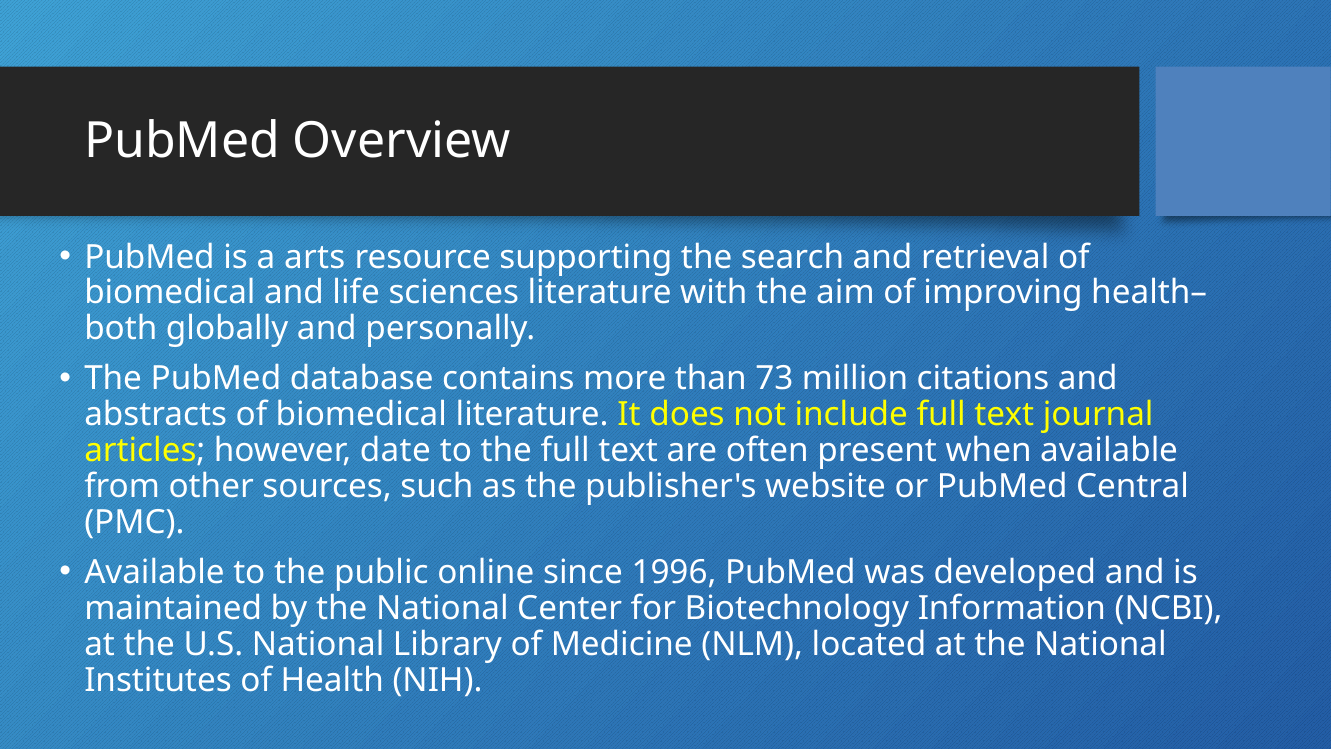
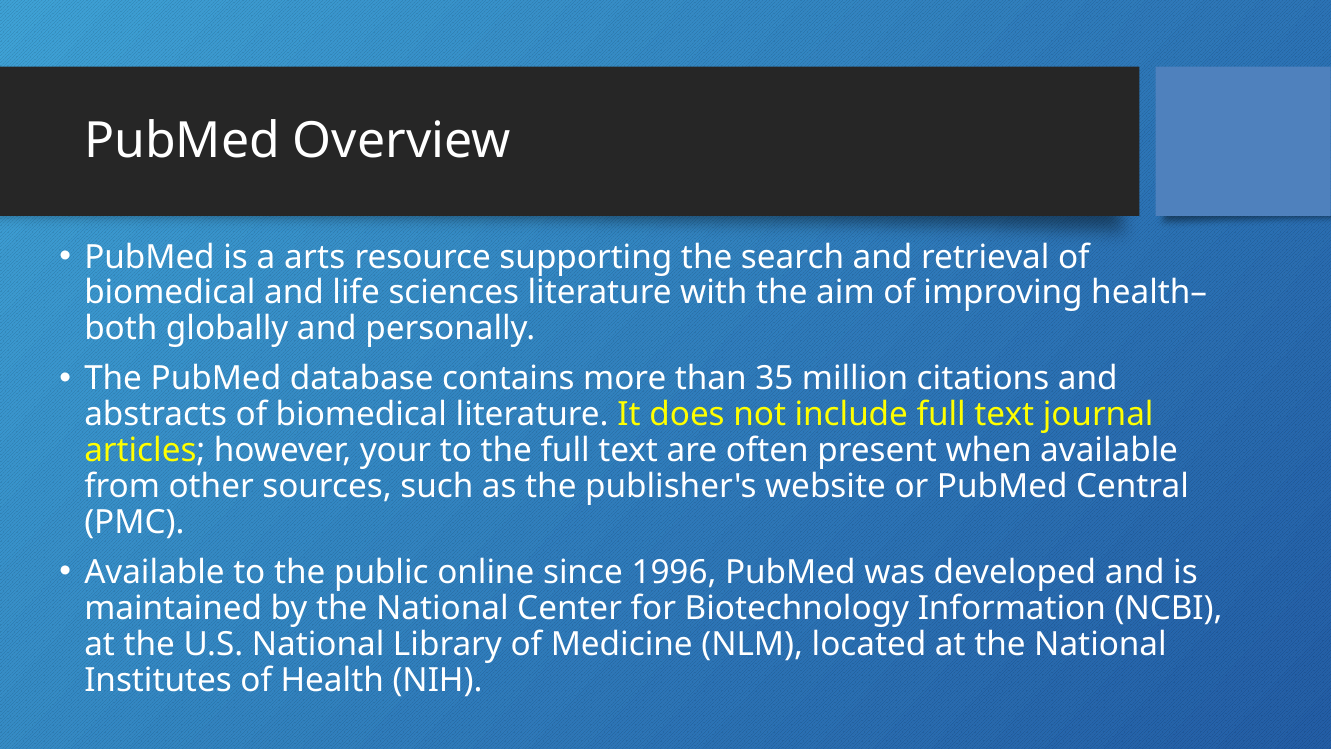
73: 73 -> 35
date: date -> your
